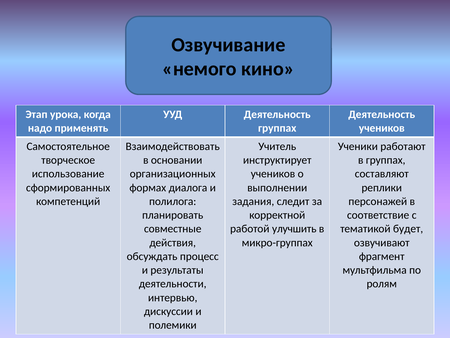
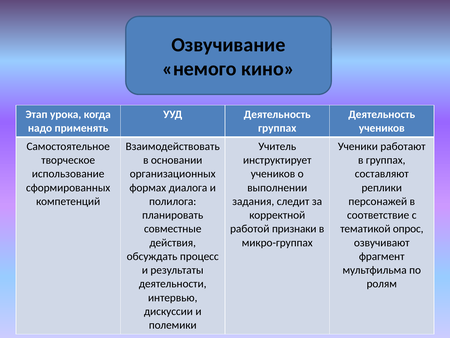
улучшить: улучшить -> признаки
будет: будет -> опрос
